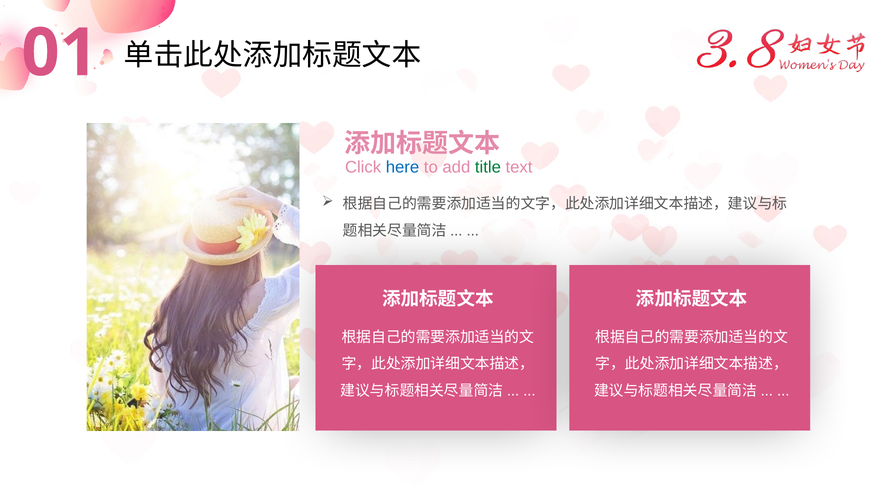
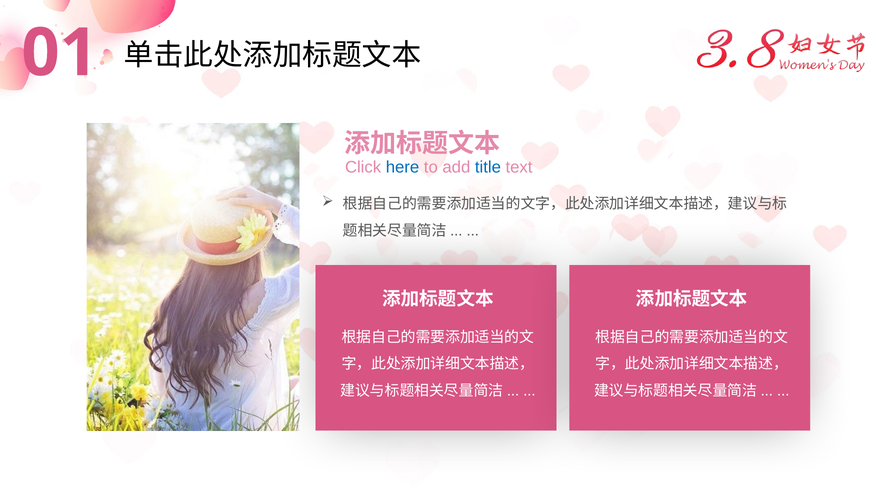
title colour: green -> blue
